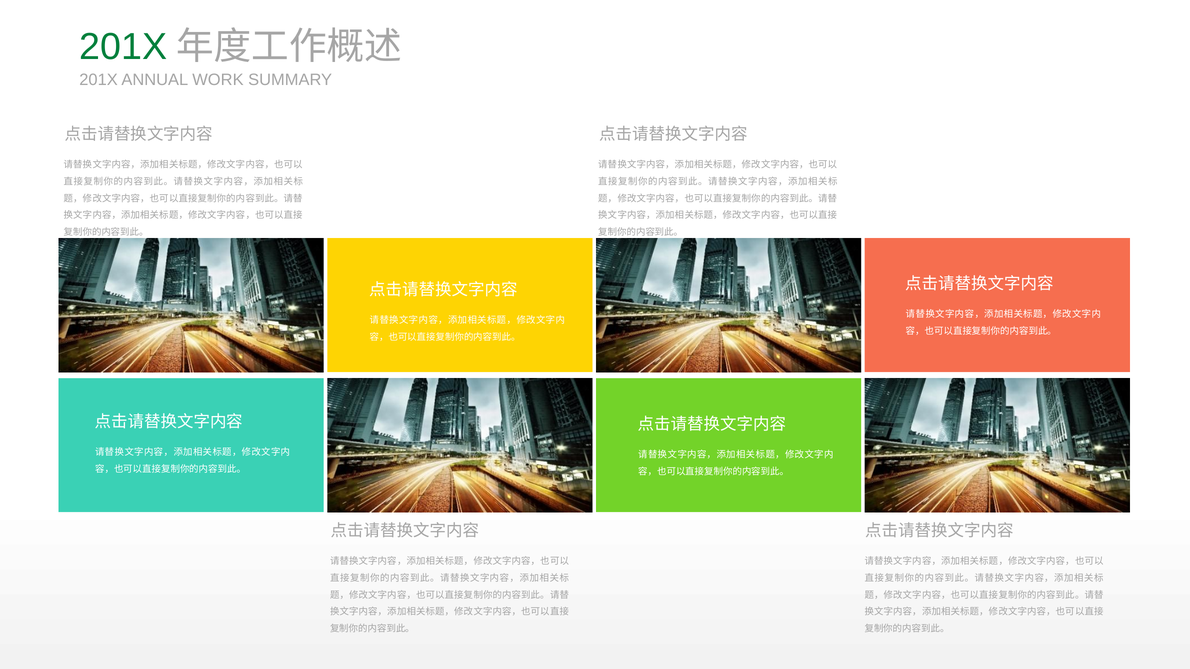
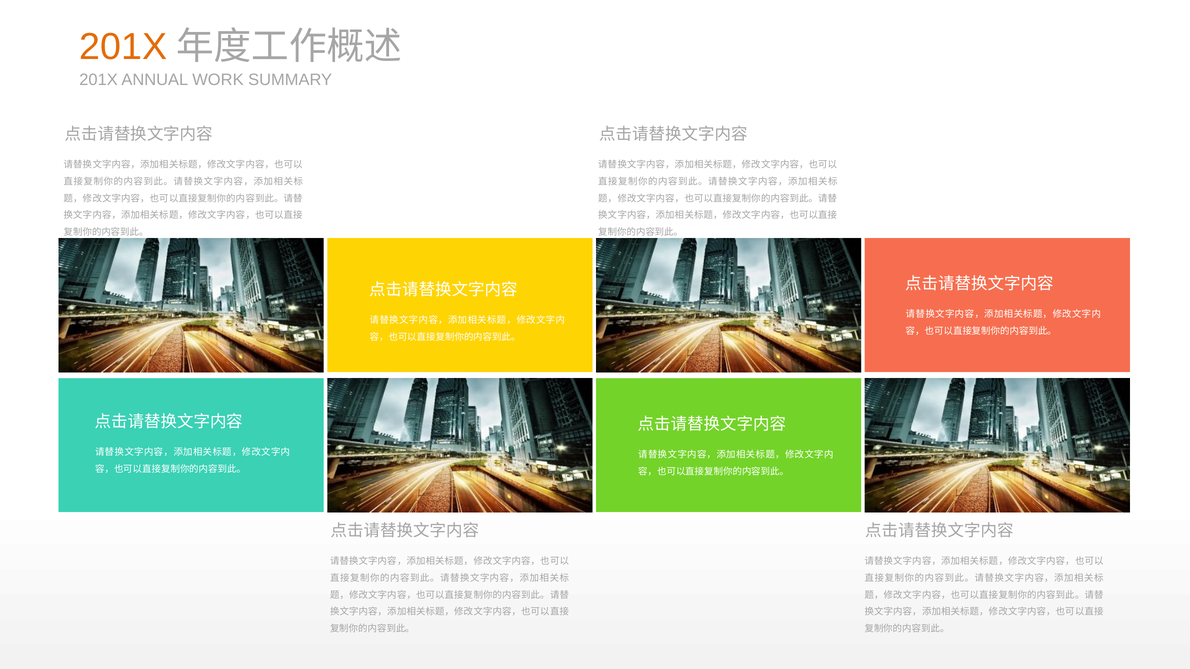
201X at (123, 47) colour: green -> orange
